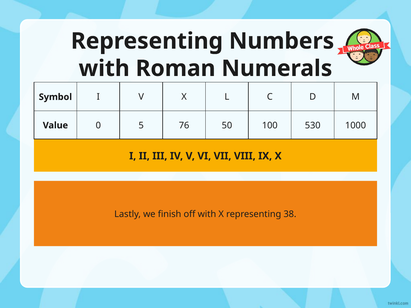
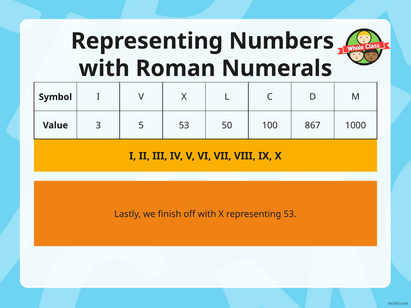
0: 0 -> 3
5 76: 76 -> 53
530: 530 -> 867
representing 38: 38 -> 53
